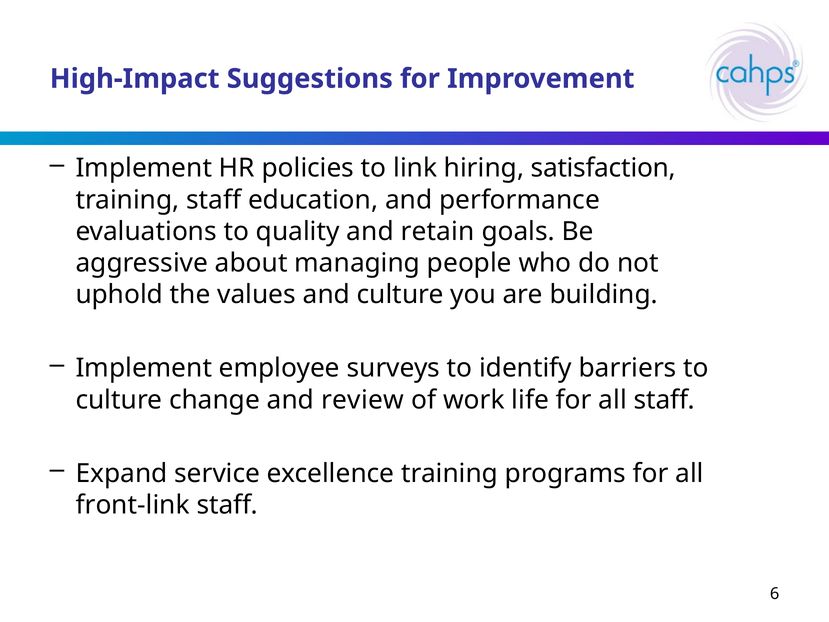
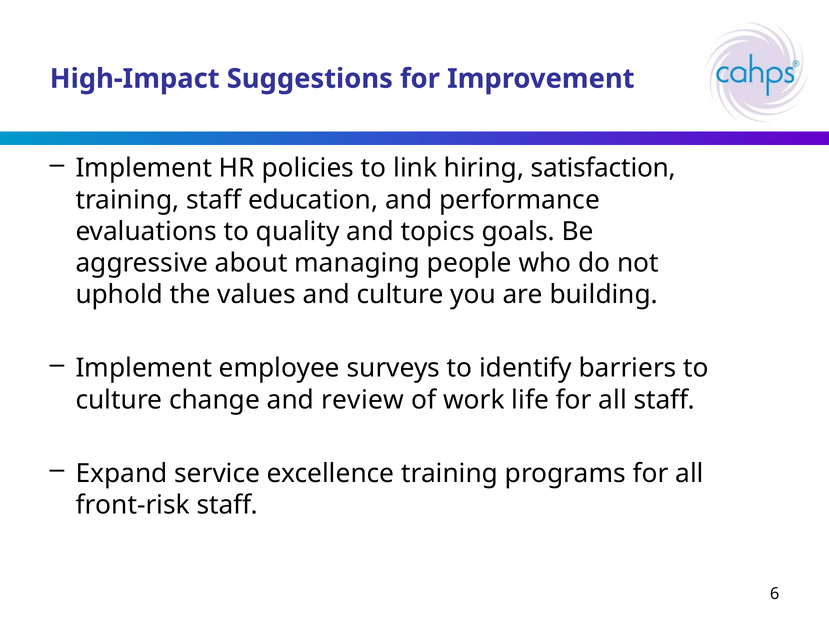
retain: retain -> topics
front-link: front-link -> front-risk
